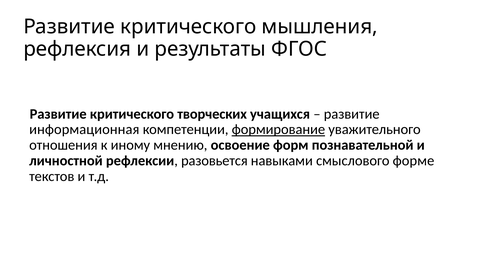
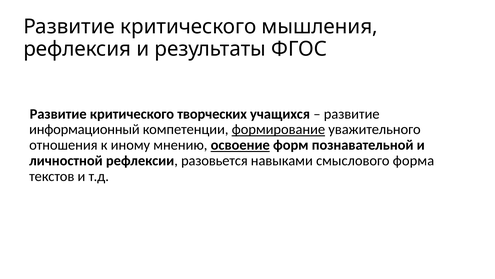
информационная: информационная -> информационный
освоение underline: none -> present
форме: форме -> форма
